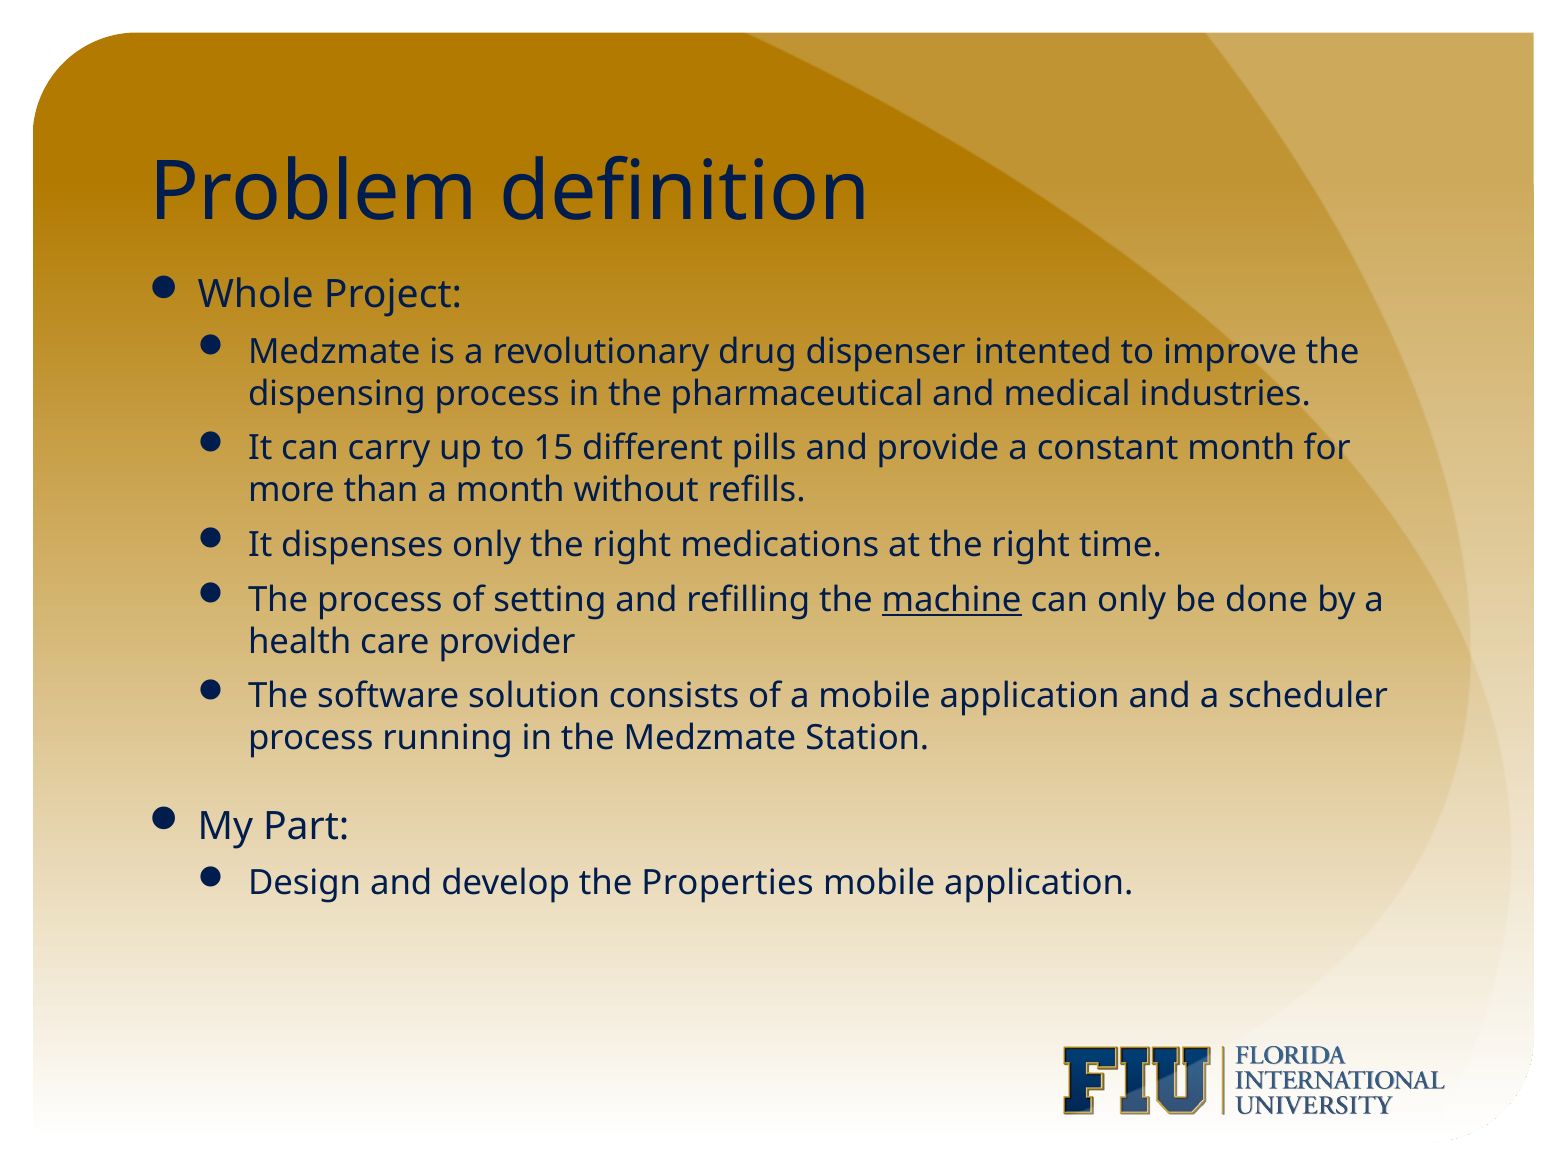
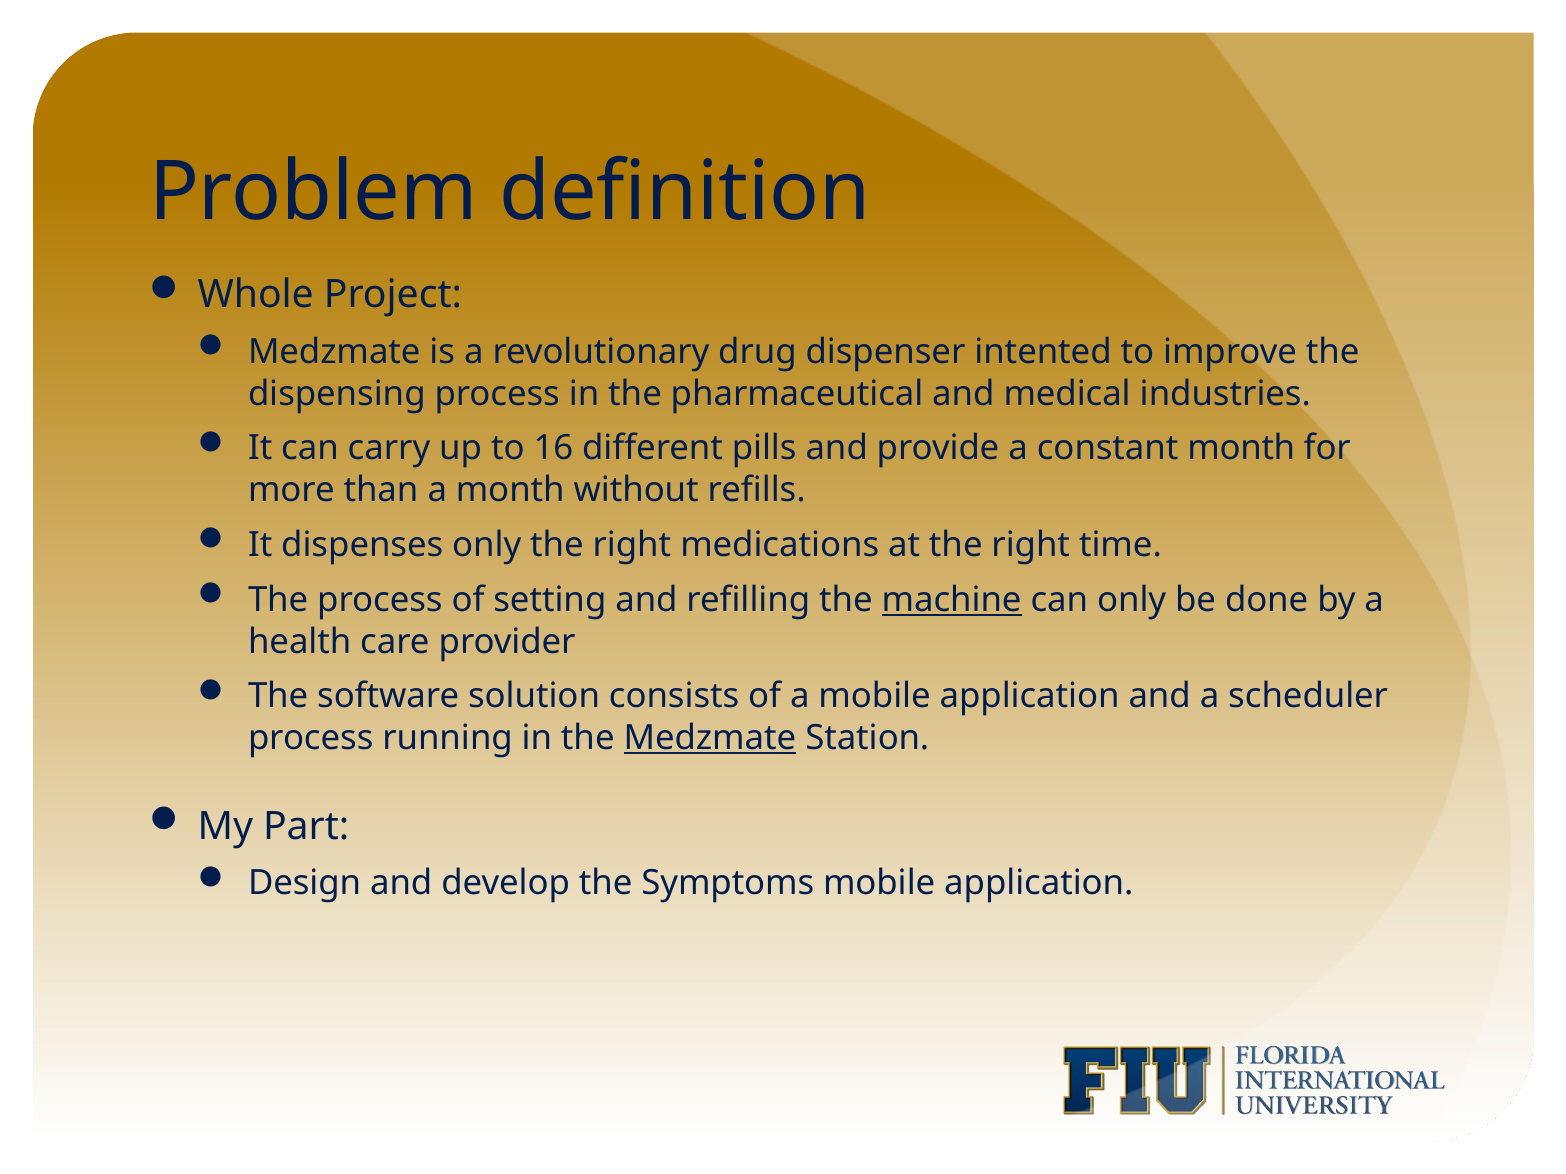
15: 15 -> 16
Medzmate at (710, 738) underline: none -> present
Properties: Properties -> Symptoms
